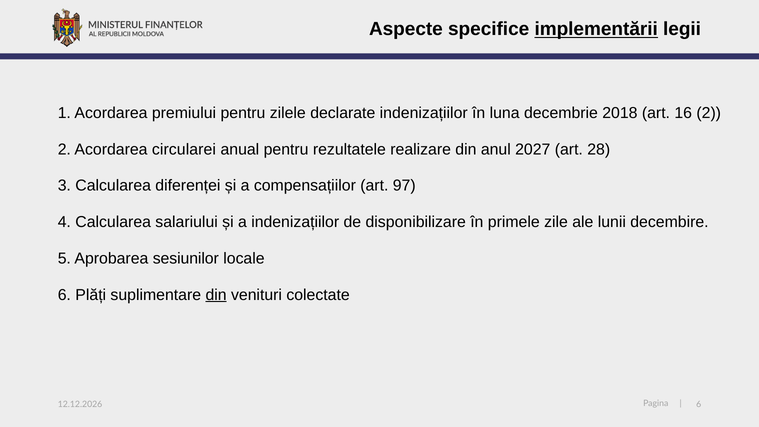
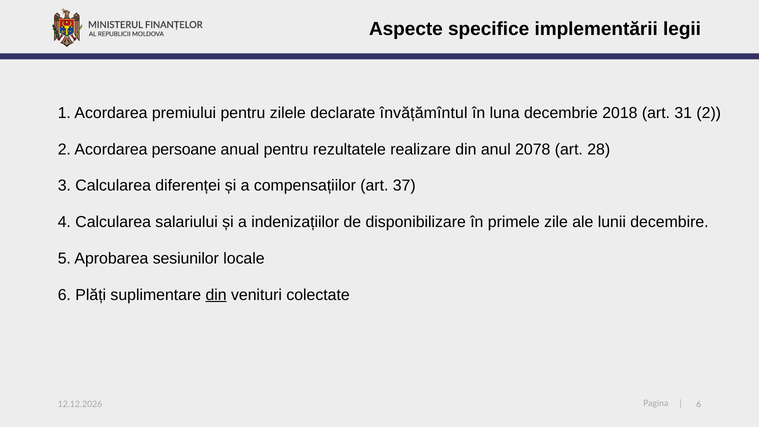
implementării underline: present -> none
declarate indenizațiilor: indenizațiilor -> învățămîntul
16: 16 -> 31
circularei: circularei -> persoane
2027: 2027 -> 2078
97: 97 -> 37
